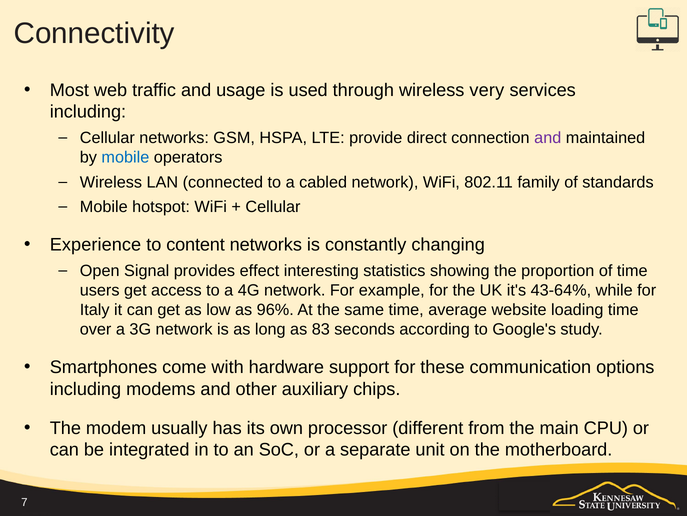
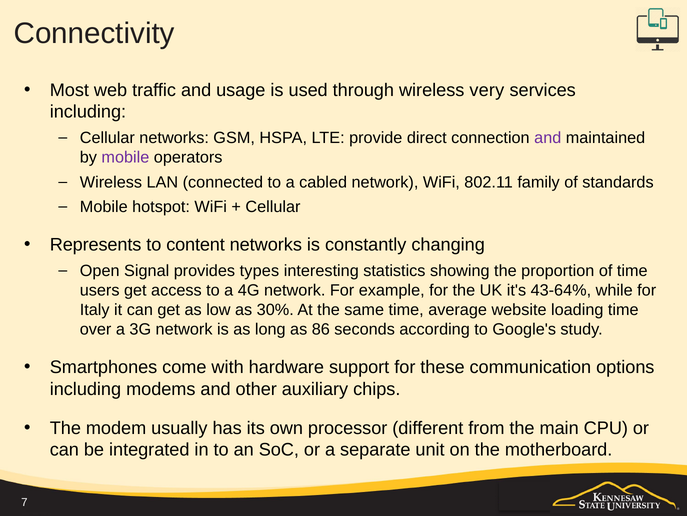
mobile at (125, 157) colour: blue -> purple
Experience: Experience -> Represents
effect: effect -> types
96%: 96% -> 30%
83: 83 -> 86
